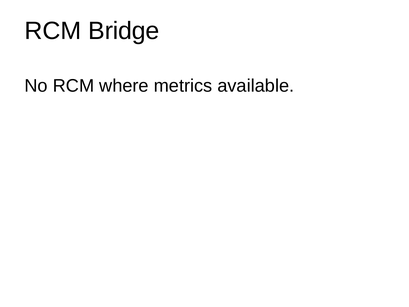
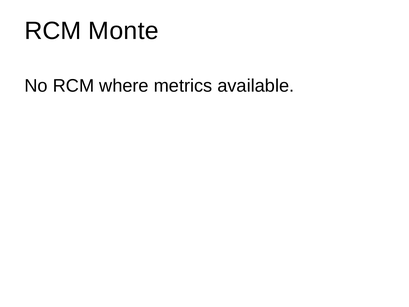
Bridge: Bridge -> Monte
